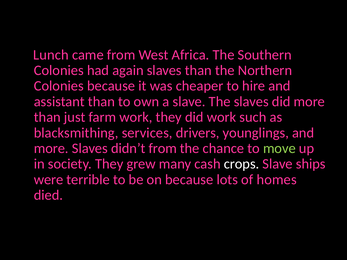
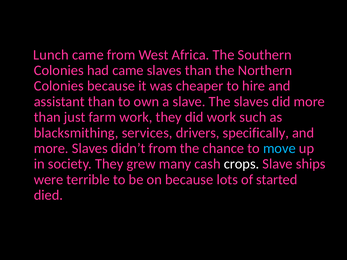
had again: again -> came
younglings: younglings -> specifically
move colour: light green -> light blue
homes: homes -> started
